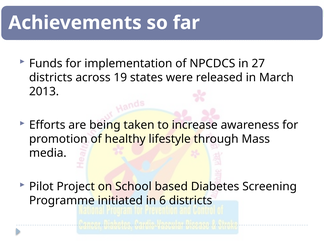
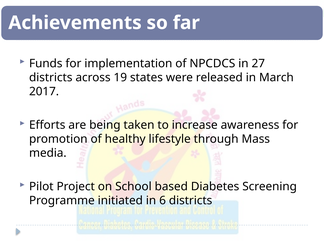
2013: 2013 -> 2017
